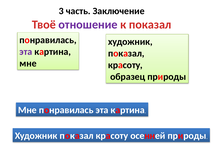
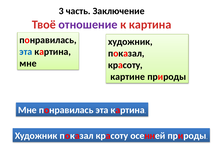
к показал: показал -> картина
эта at (26, 52) colour: purple -> blue
образец: образец -> картине
